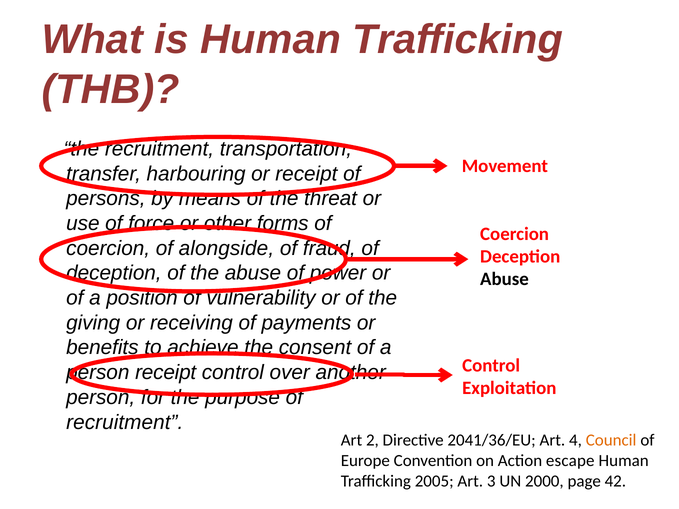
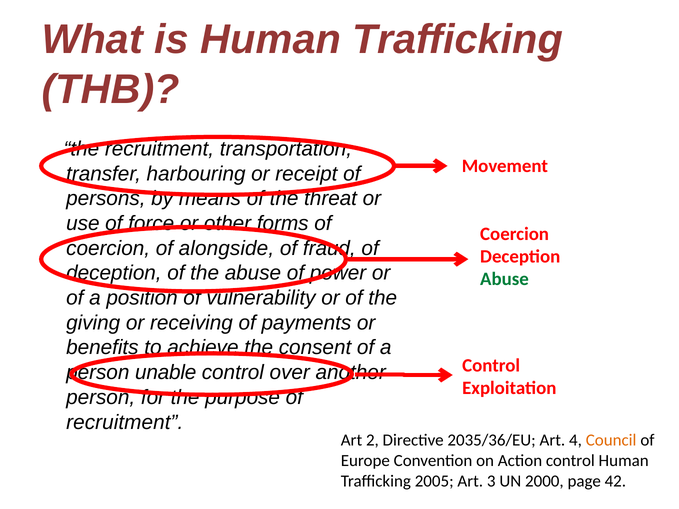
Abuse at (504, 279) colour: black -> green
receipt at (166, 373): receipt -> unable
2041/36/EU: 2041/36/EU -> 2035/36/EU
Action escape: escape -> control
